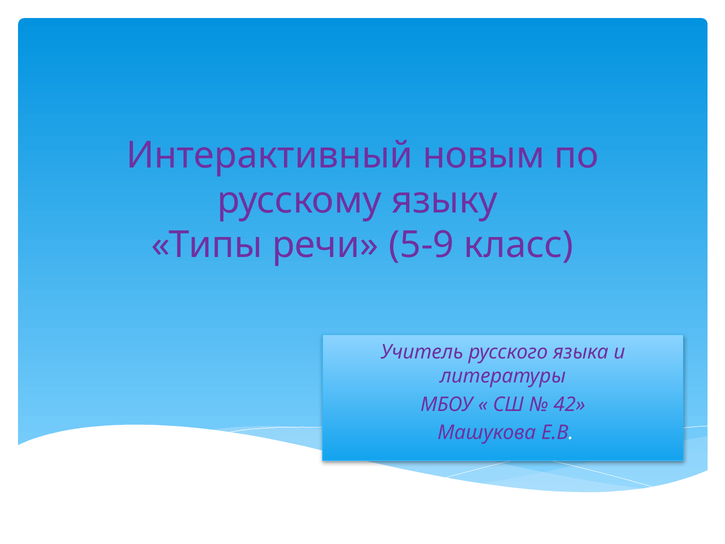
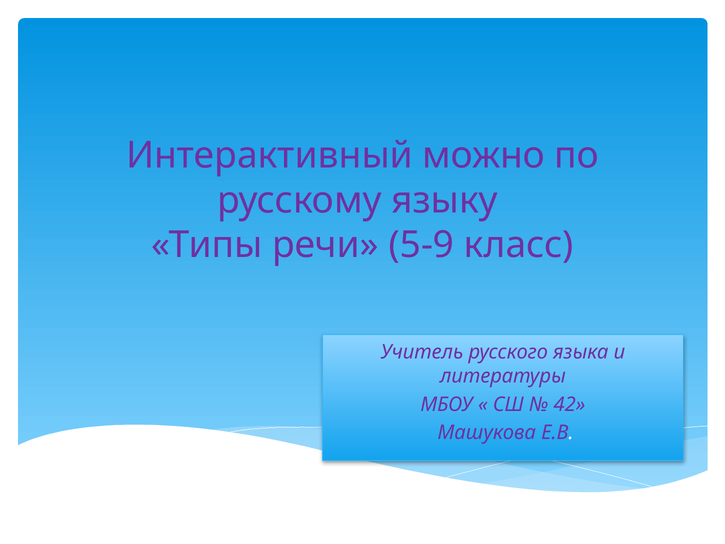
новым: новым -> можно
